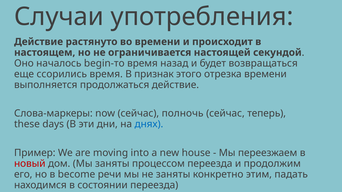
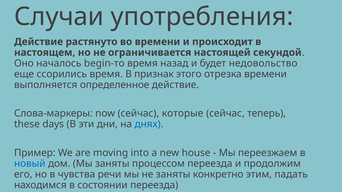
возвращаться: возвращаться -> недовольство
продолжаться: продолжаться -> определенное
полночь: полночь -> которые
новый colour: red -> blue
become: become -> чувства
